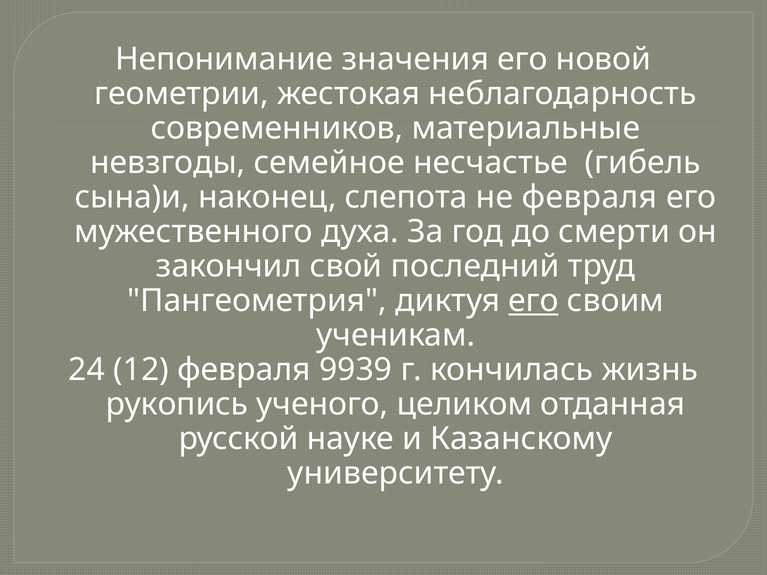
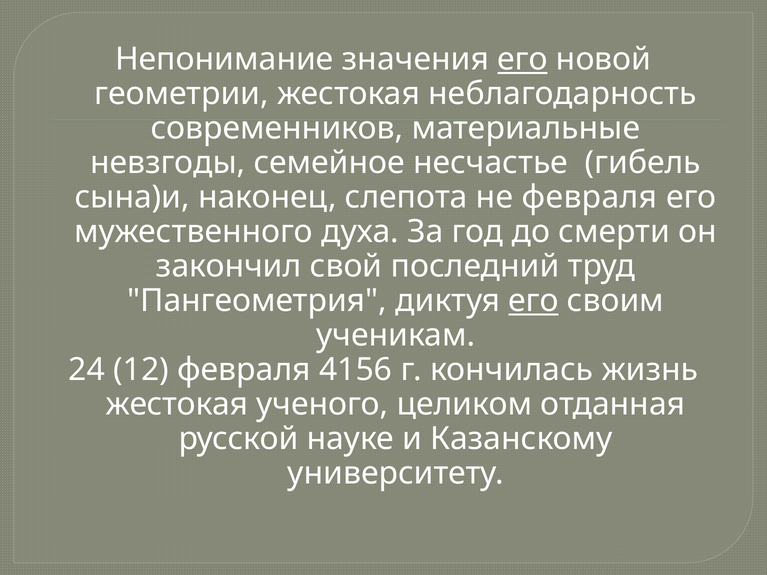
его at (523, 59) underline: none -> present
9939: 9939 -> 4156
рукопись at (177, 404): рукопись -> жестокая
